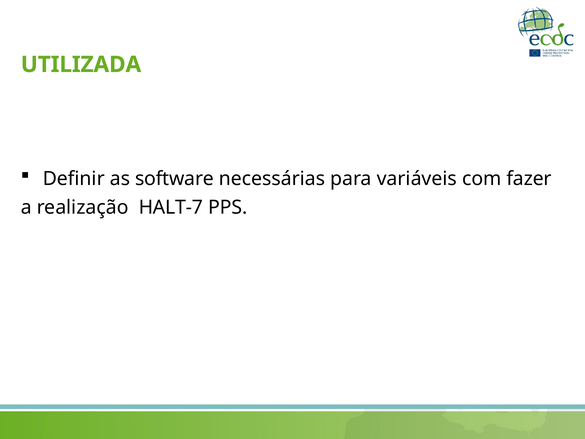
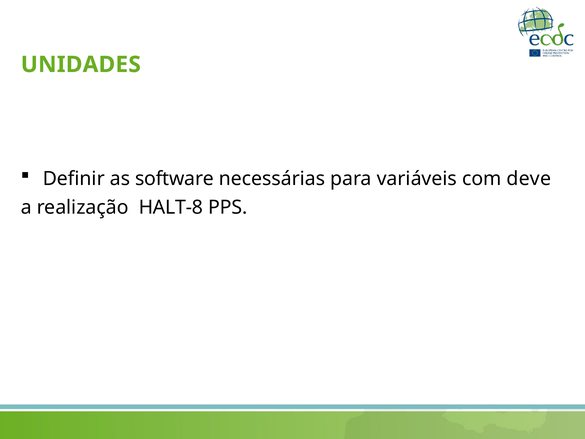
UTILIZADA: UTILIZADA -> UNIDADES
fazer: fazer -> deve
HALT-7: HALT-7 -> HALT-8
